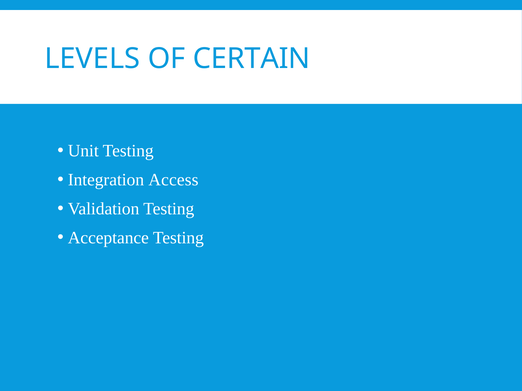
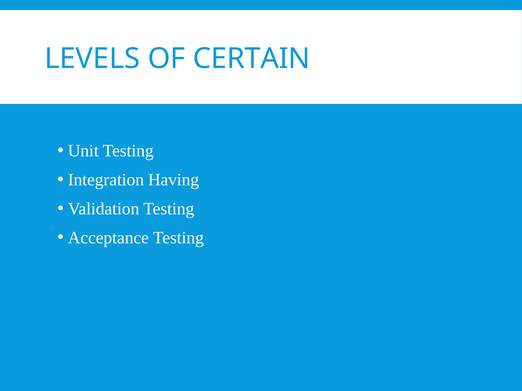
Access: Access -> Having
